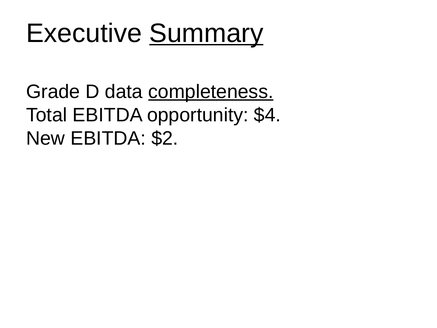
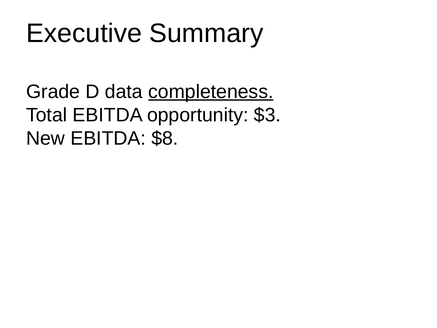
Summary underline: present -> none
$4: $4 -> $3
$2: $2 -> $8
